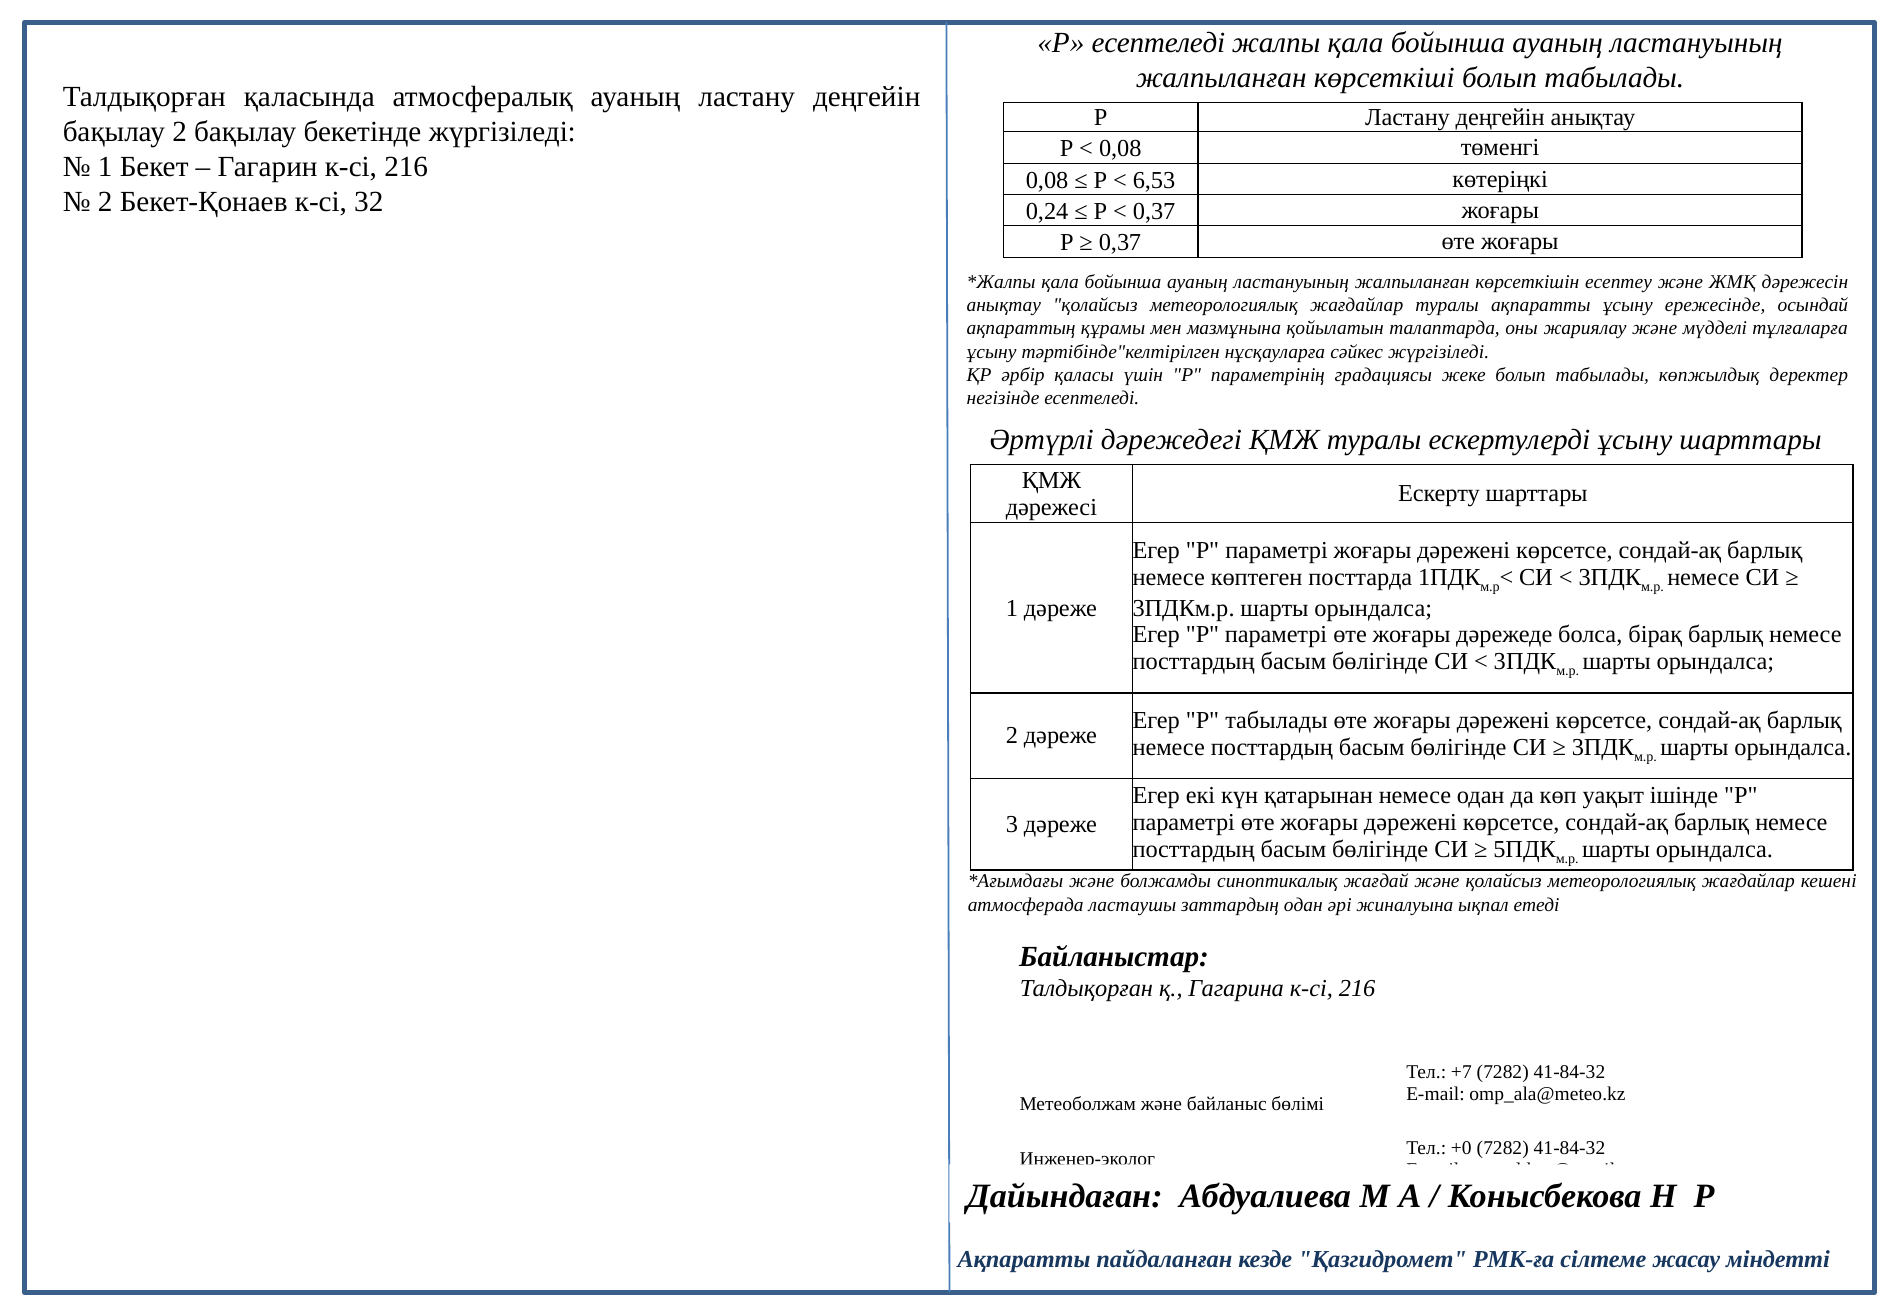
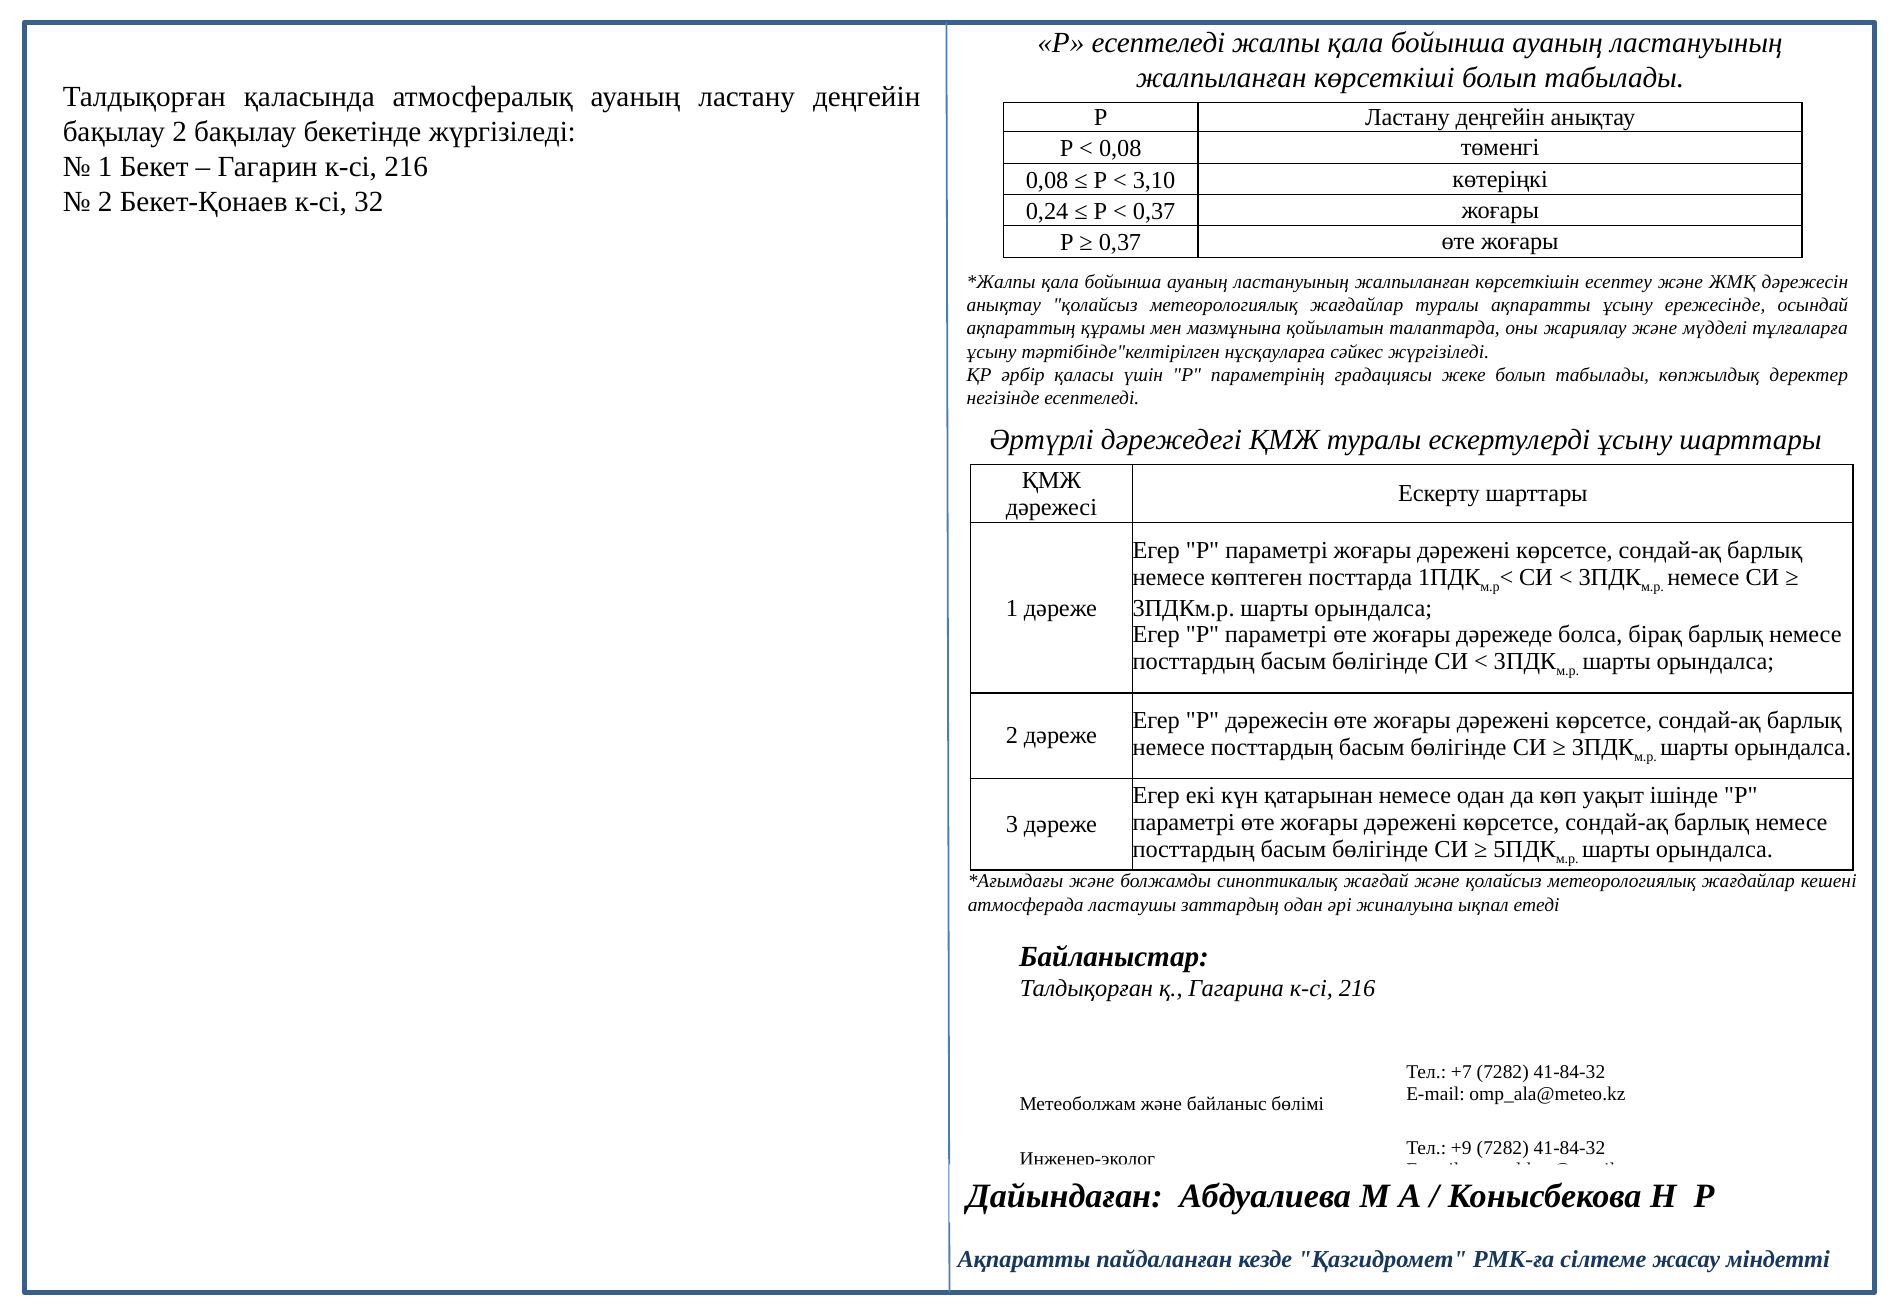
6,53: 6,53 -> 3,10
Р табылады: табылады -> дәрежесін
+0: +0 -> +9
